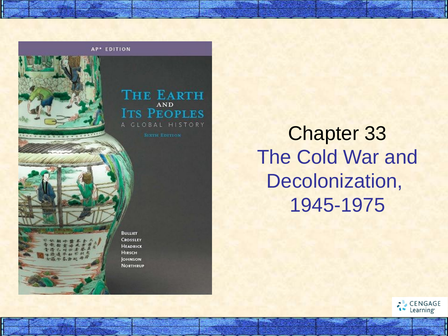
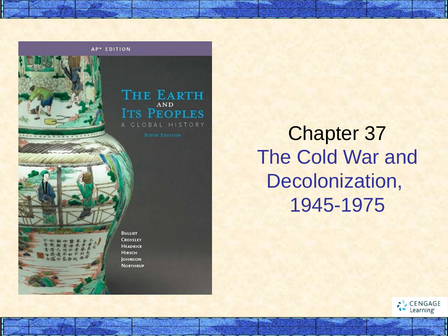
33: 33 -> 37
